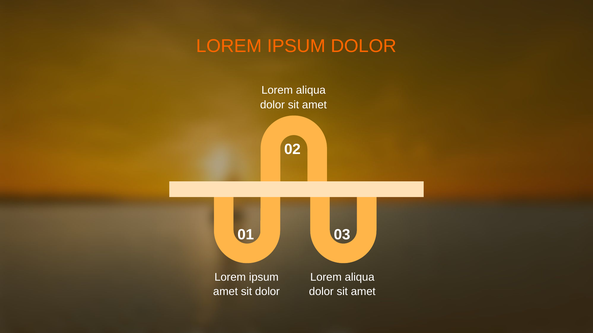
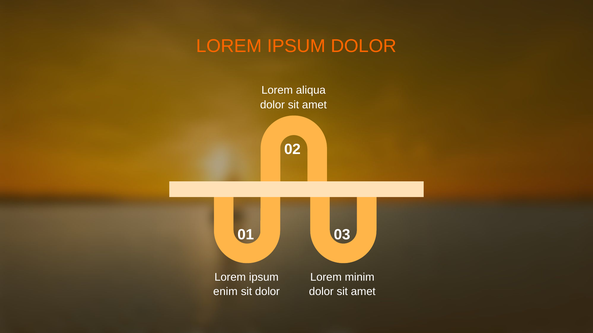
aliqua at (360, 277): aliqua -> minim
amet at (226, 292): amet -> enim
